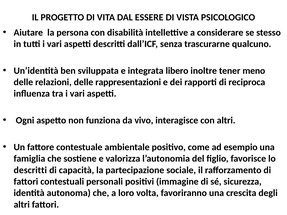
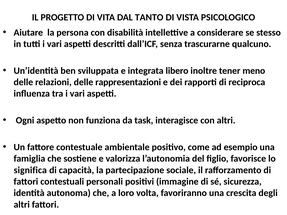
ESSERE: ESSERE -> TANTO
vivo: vivo -> task
descritti at (30, 170): descritti -> significa
